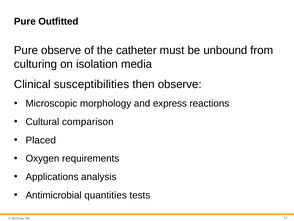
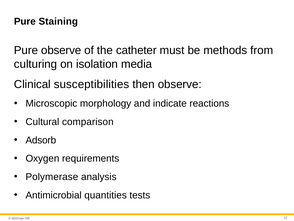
Outfitted: Outfitted -> Staining
unbound: unbound -> methods
express: express -> indicate
Placed: Placed -> Adsorb
Applications: Applications -> Polymerase
